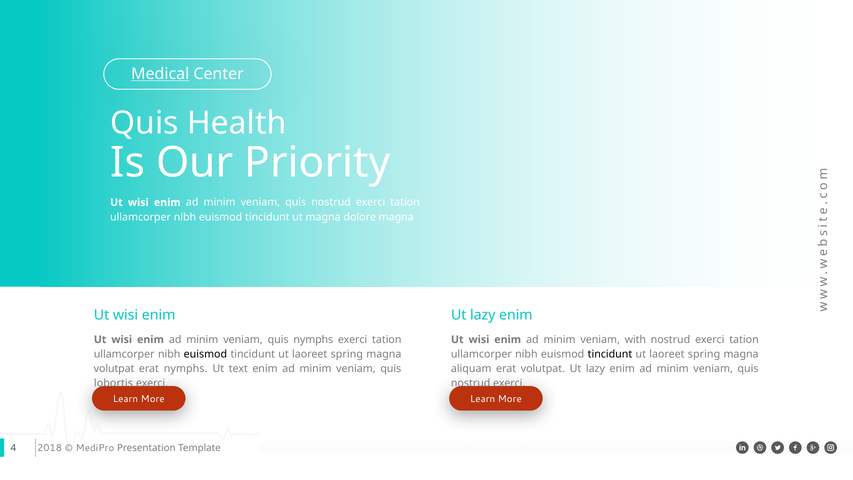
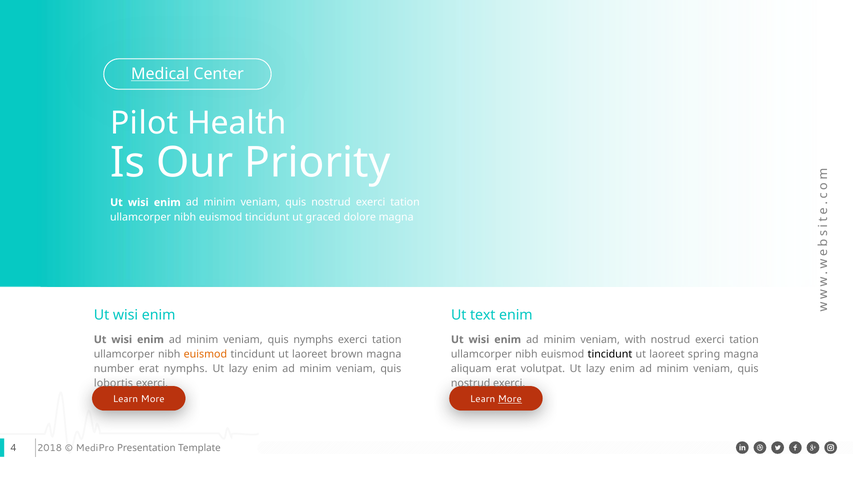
Quis at (144, 123): Quis -> Pilot
ut magna: magna -> graced
lazy at (483, 315): lazy -> text
euismod at (205, 354) colour: black -> orange
spring at (347, 354): spring -> brown
volutpat at (114, 369): volutpat -> number
text at (238, 369): text -> lazy
More at (510, 399) underline: none -> present
